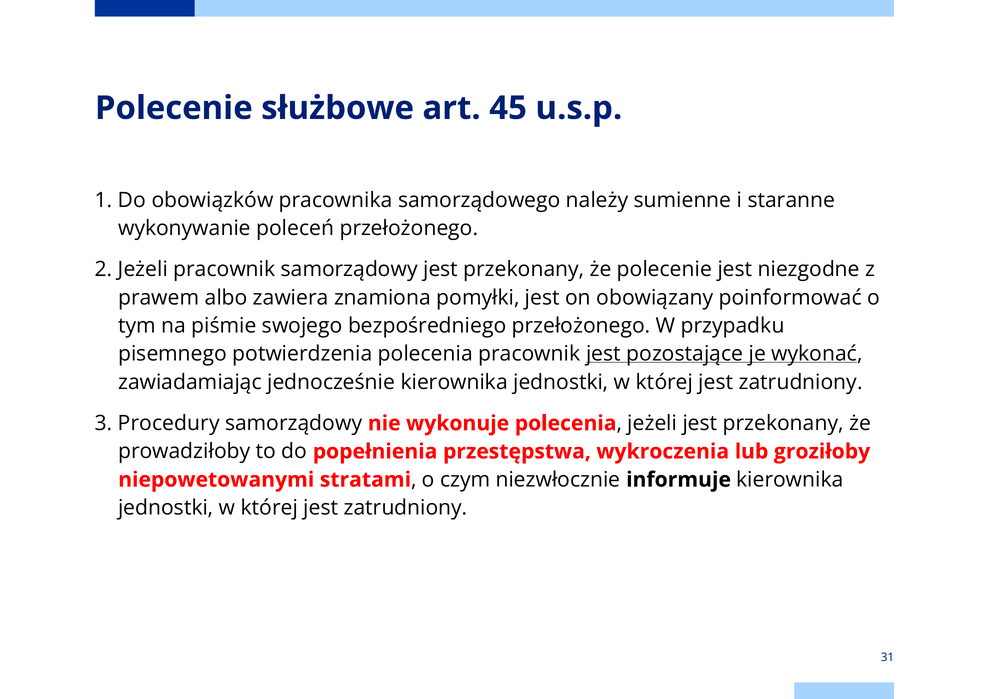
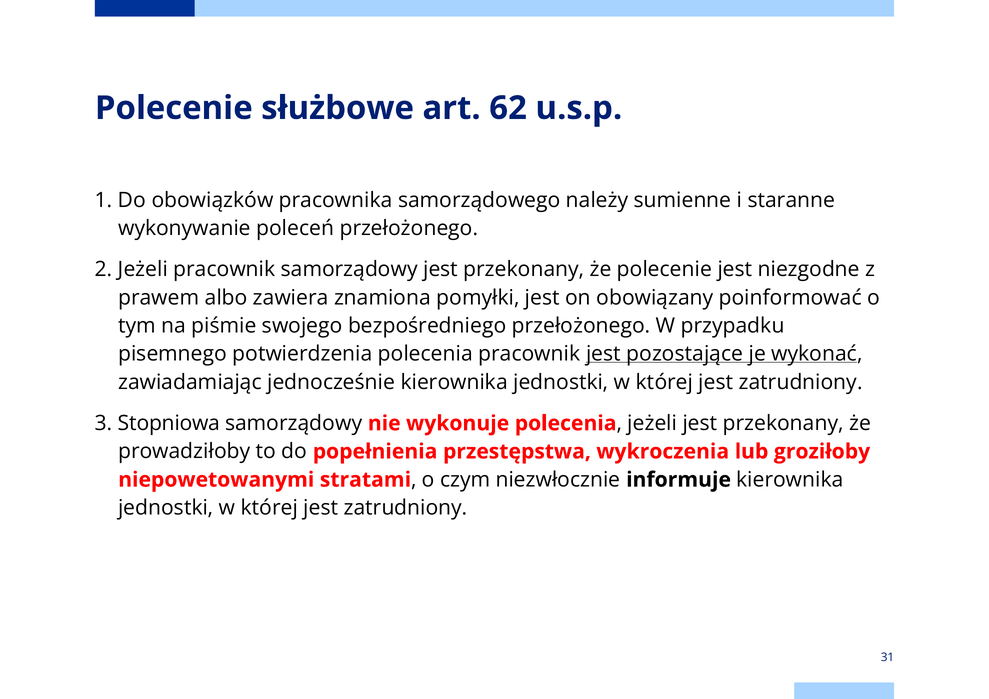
45: 45 -> 62
Procedury: Procedury -> Stopniowa
